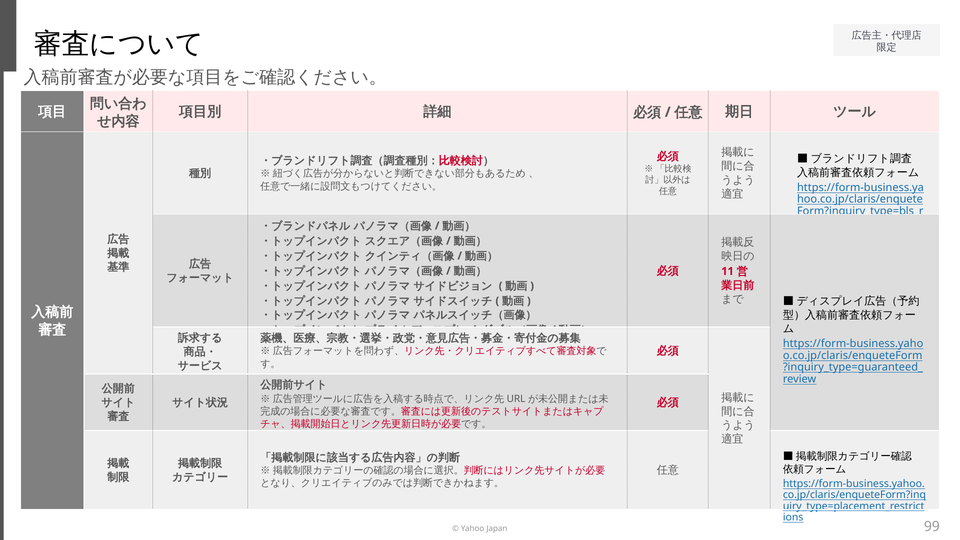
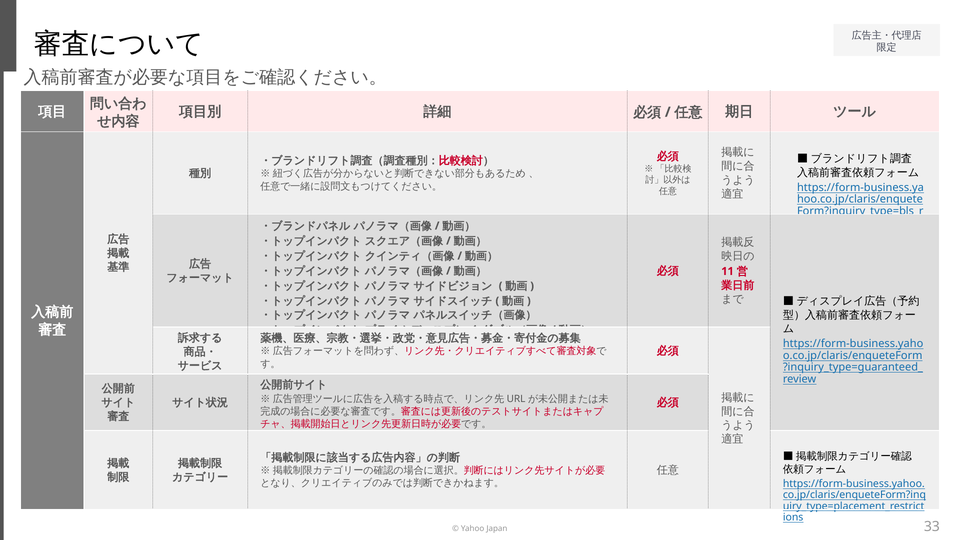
99: 99 -> 33
